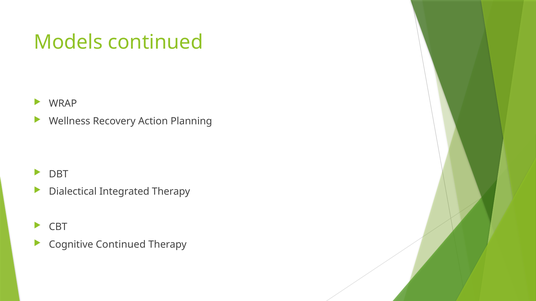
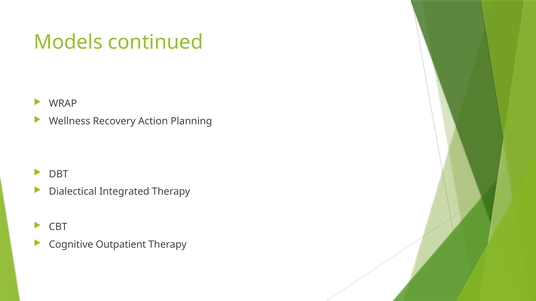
Cognitive Continued: Continued -> Outpatient
